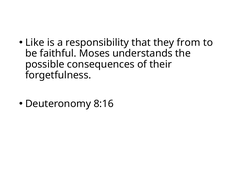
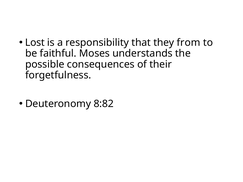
Like: Like -> Lost
8:16: 8:16 -> 8:82
